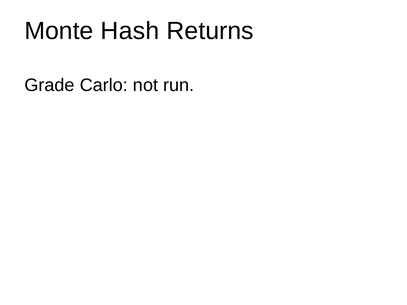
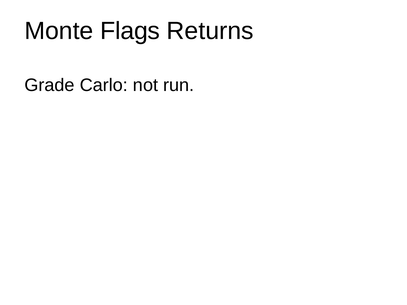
Hash: Hash -> Flags
